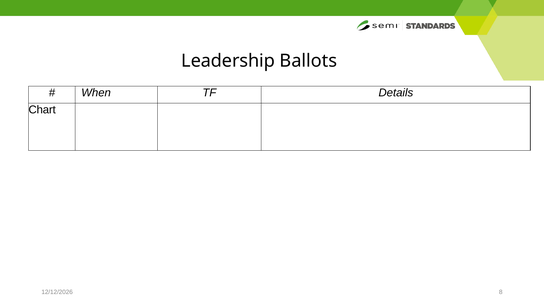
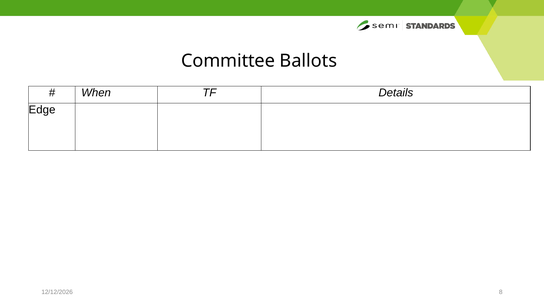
Leadership: Leadership -> Committee
Chart: Chart -> Edge
